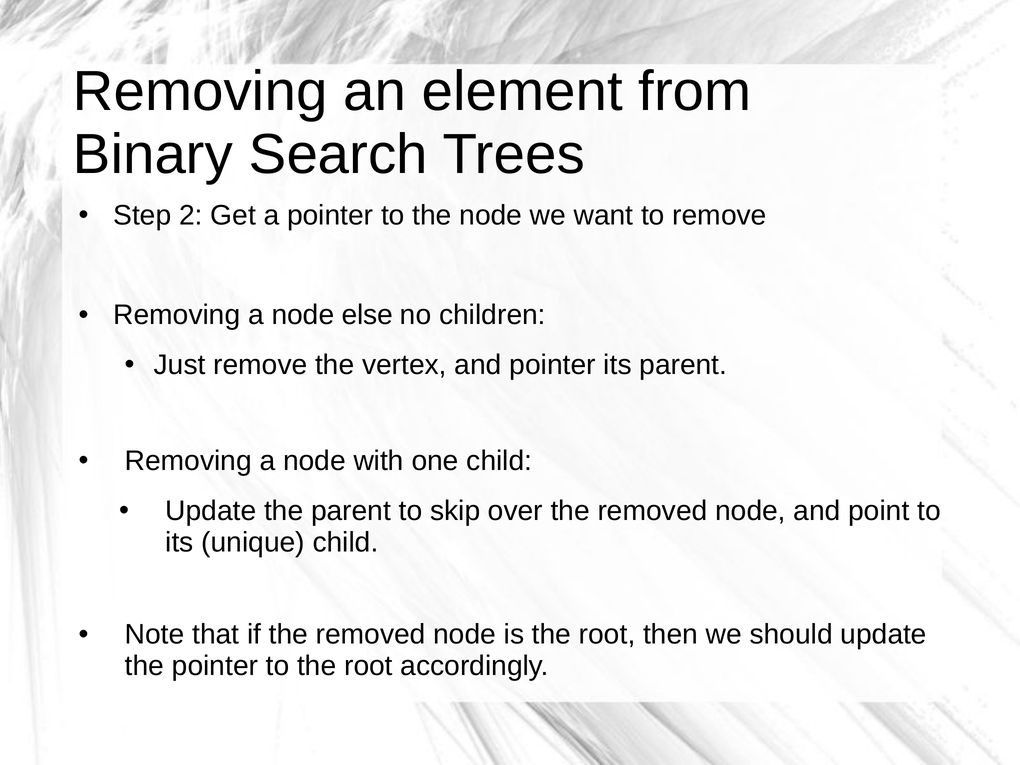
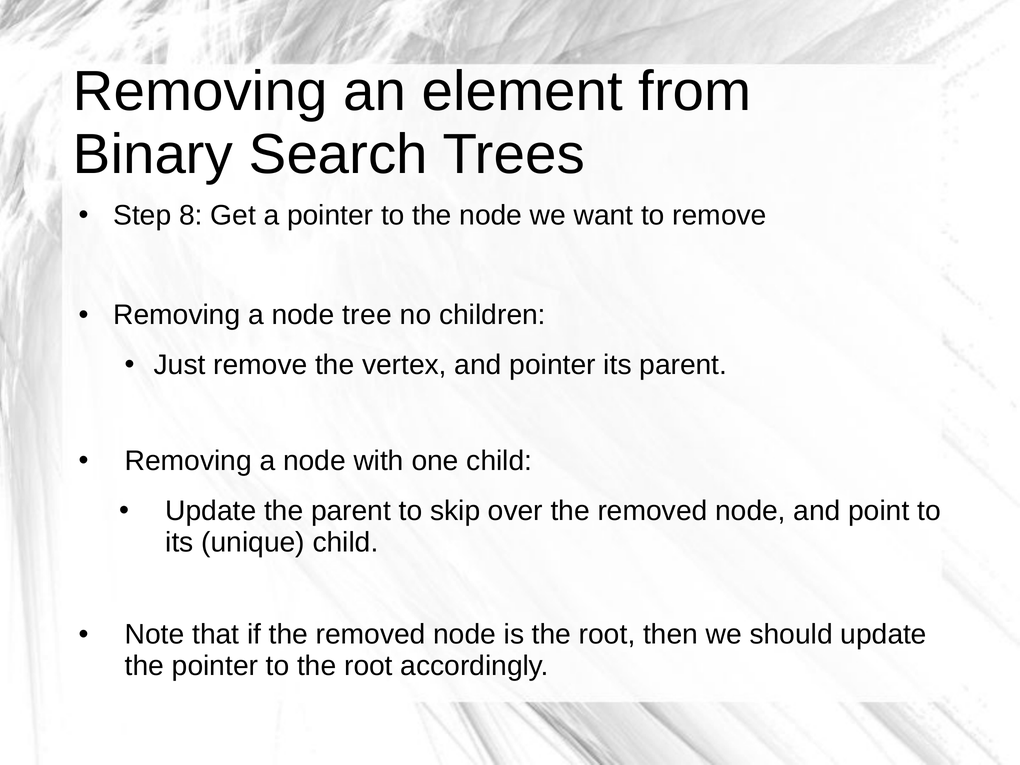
2: 2 -> 8
else: else -> tree
